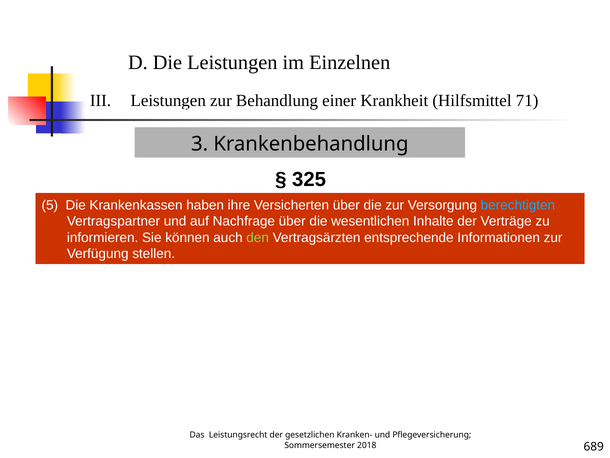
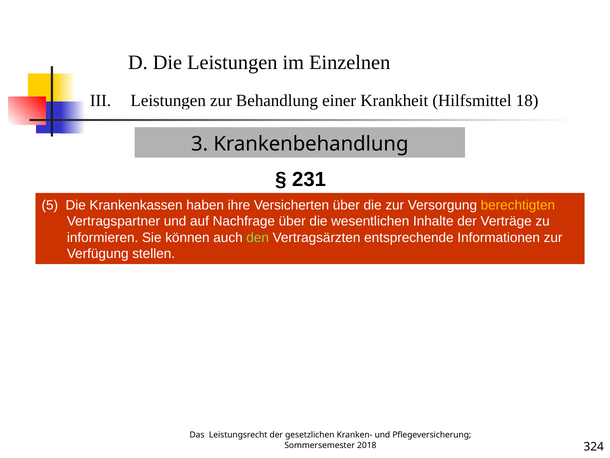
71: 71 -> 18
325: 325 -> 231
berechtigten colour: light blue -> yellow
689: 689 -> 324
